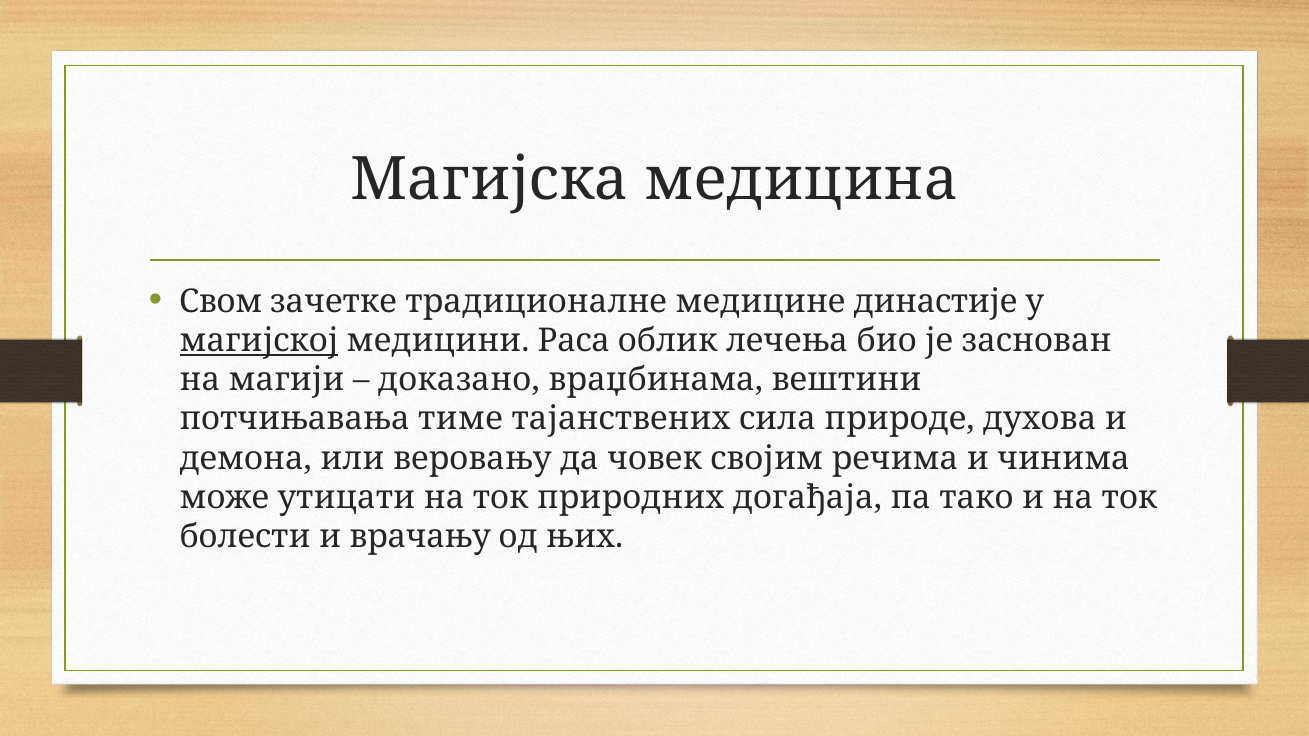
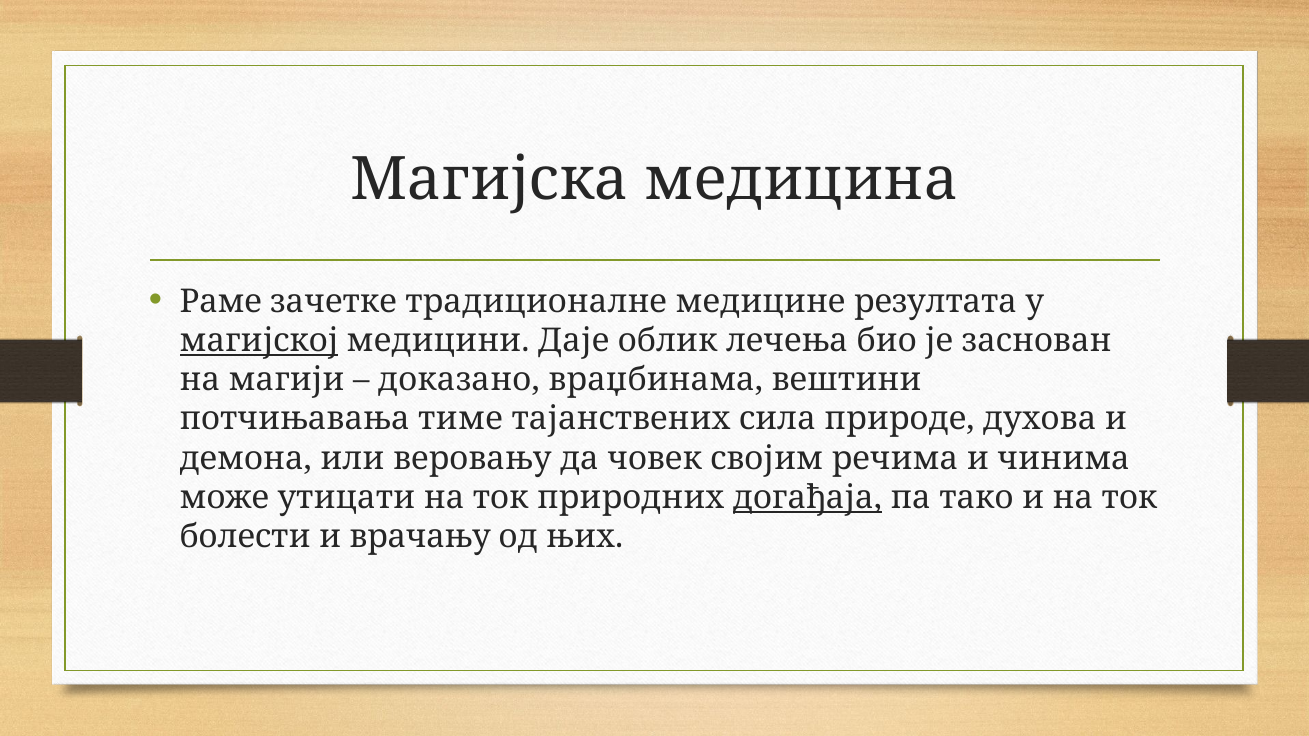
Свом: Свом -> Раме
династије: династије -> резултата
Раса: Раса -> Даје
догађаја underline: none -> present
